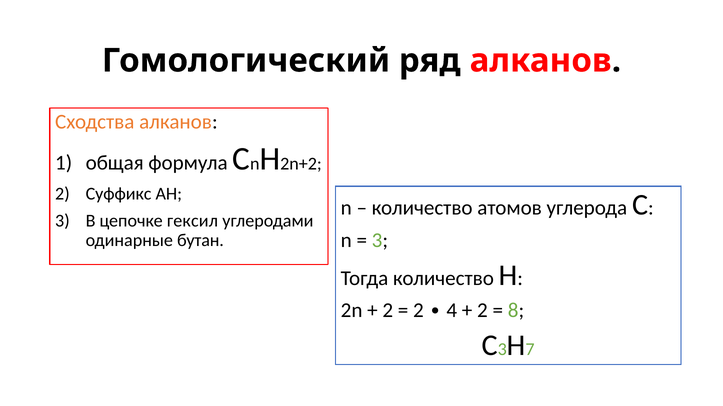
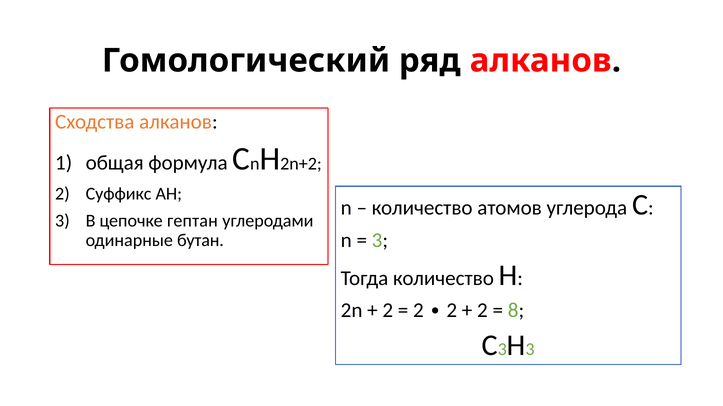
гексил: гексил -> гептан
2 4: 4 -> 2
7 at (530, 350): 7 -> 3
